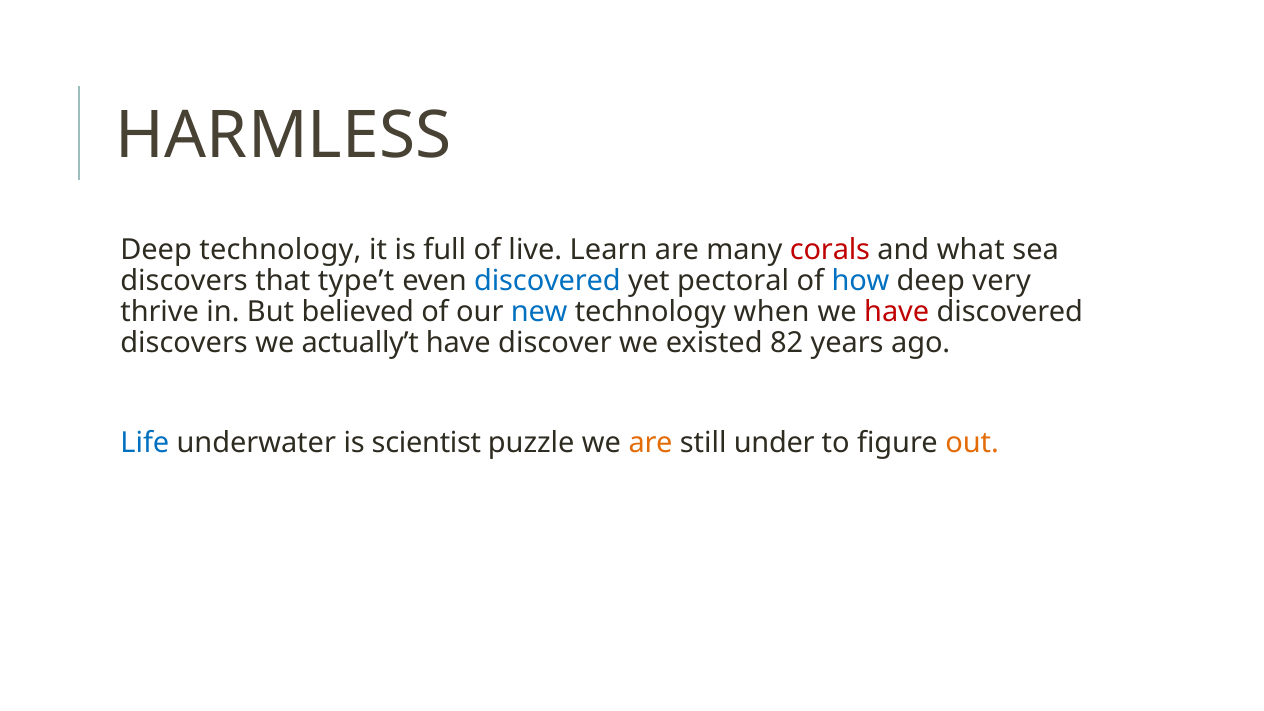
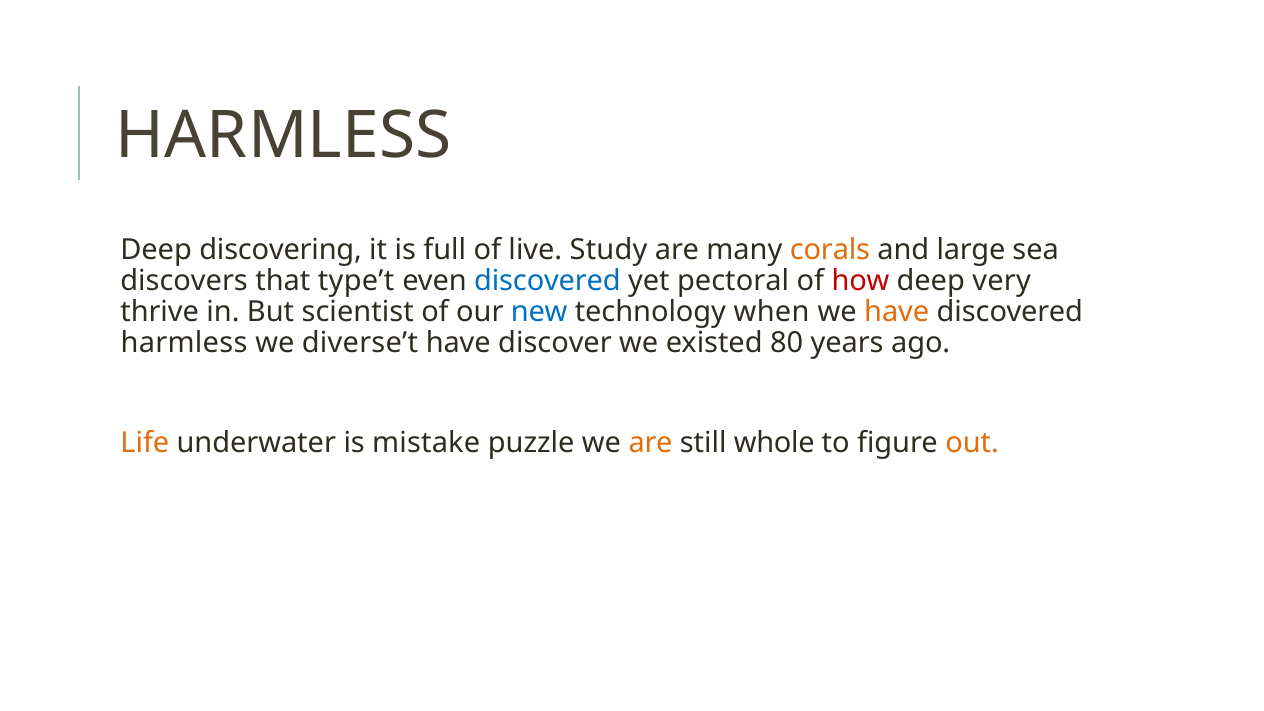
Deep technology: technology -> discovering
Learn: Learn -> Study
corals colour: red -> orange
what: what -> large
how colour: blue -> red
believed: believed -> scientist
have at (897, 312) colour: red -> orange
discovers at (184, 343): discovers -> harmless
actually’t: actually’t -> diverse’t
82: 82 -> 80
Life colour: blue -> orange
scientist: scientist -> mistake
under: under -> whole
